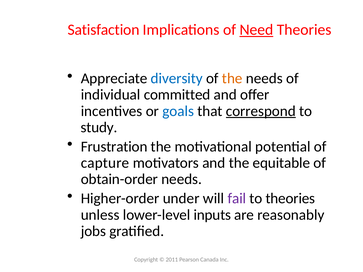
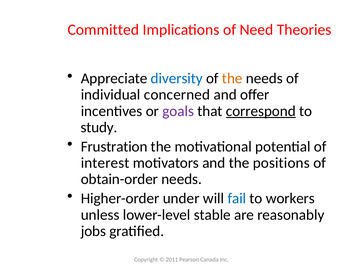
Satisfaction: Satisfaction -> Committed
Need underline: present -> none
committed: committed -> concerned
goals colour: blue -> purple
capture: capture -> interest
equitable: equitable -> positions
fail colour: purple -> blue
to theories: theories -> workers
inputs: inputs -> stable
